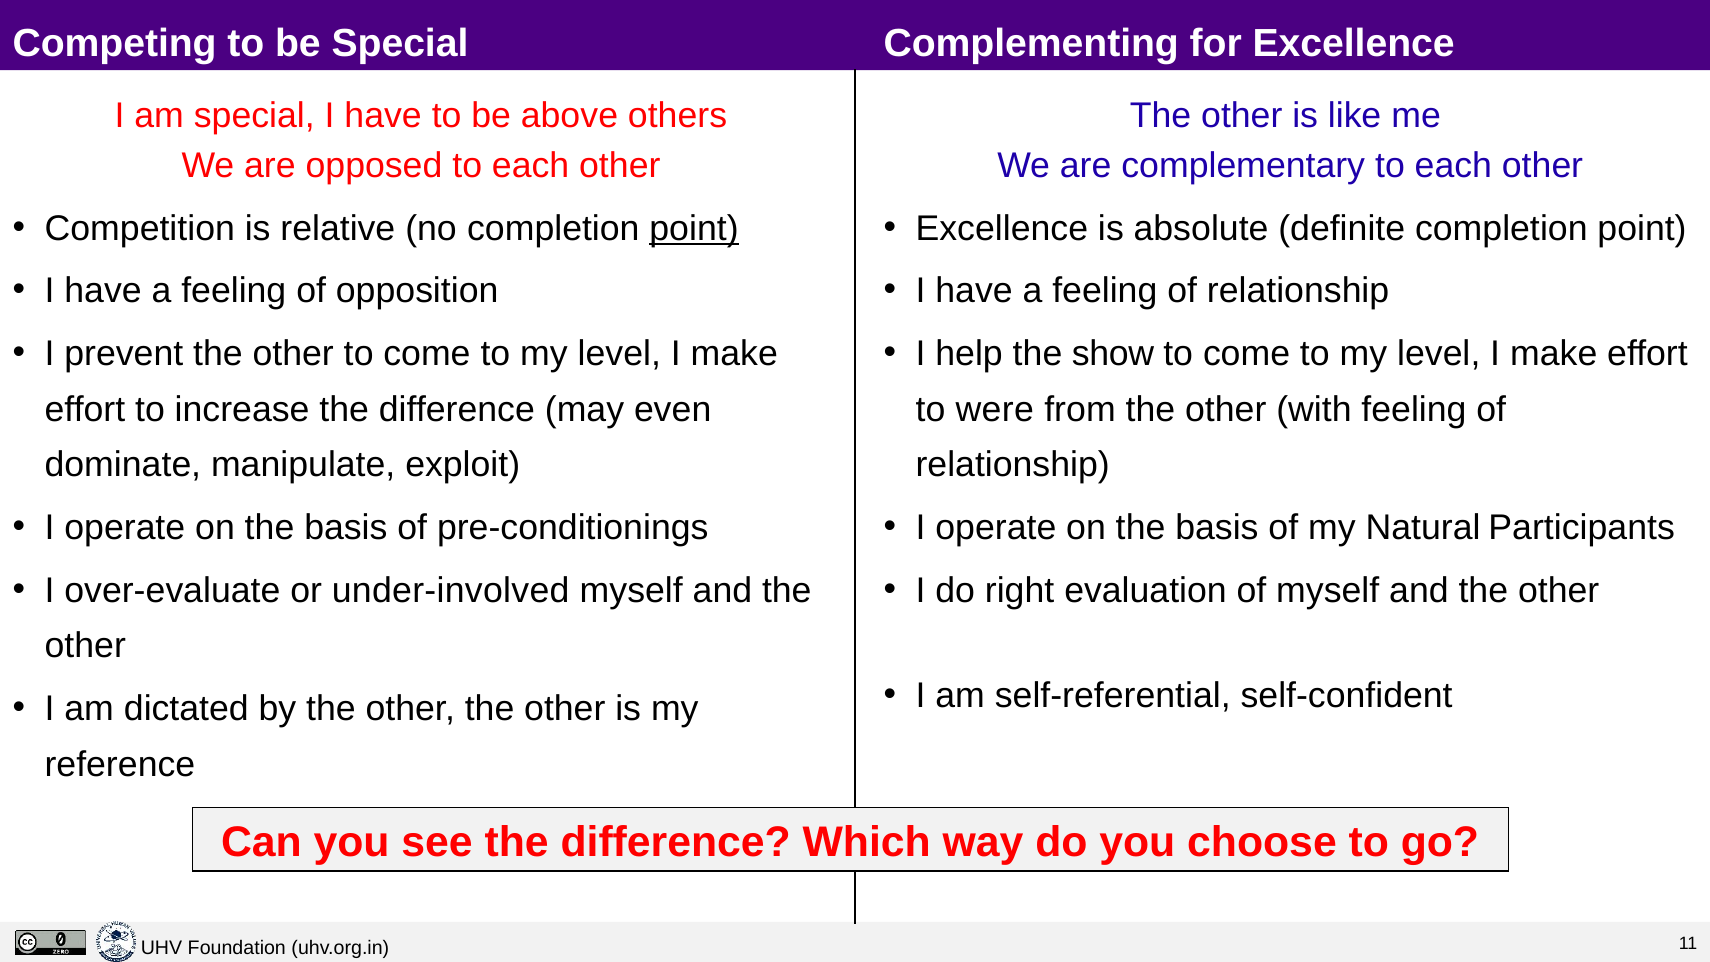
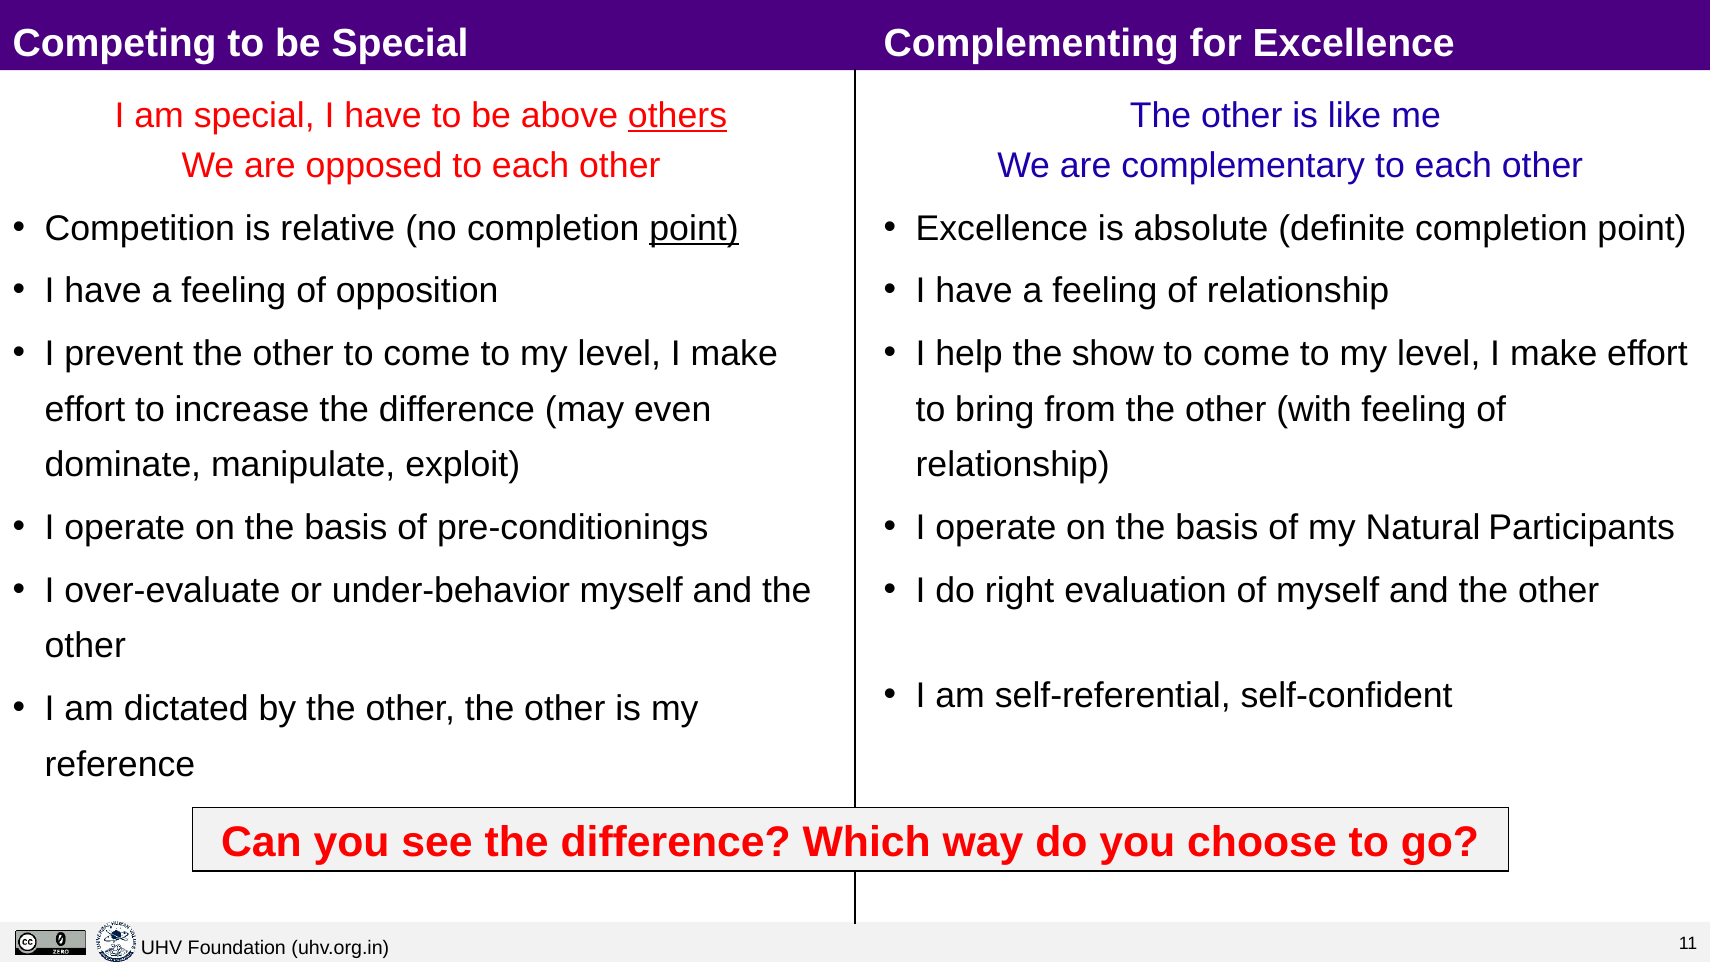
others underline: none -> present
were: were -> bring
under-involved: under-involved -> under-behavior
